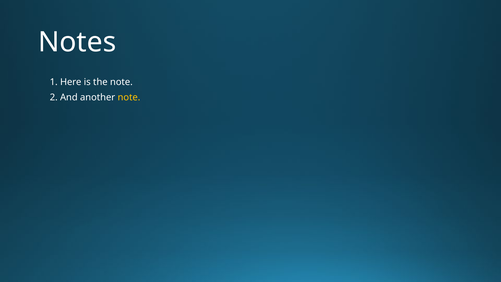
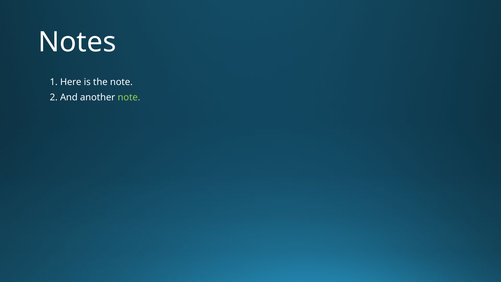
note at (129, 97) colour: yellow -> light green
